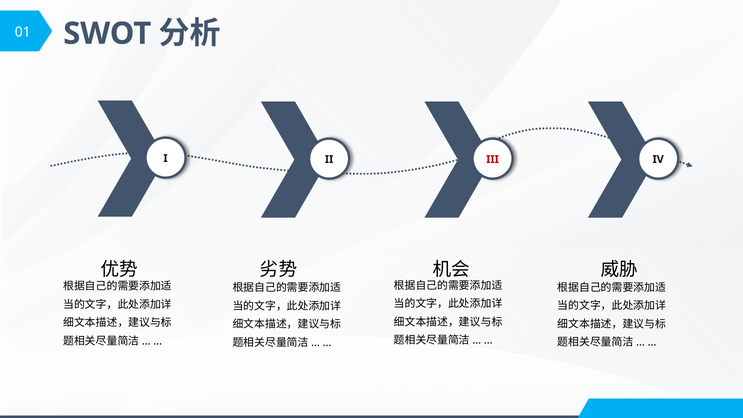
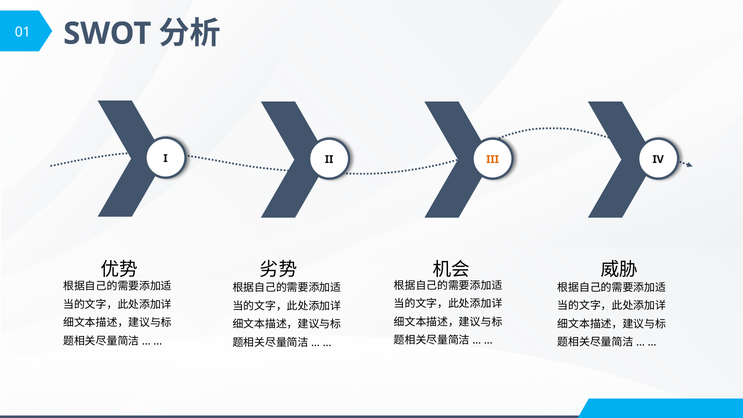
III colour: red -> orange
